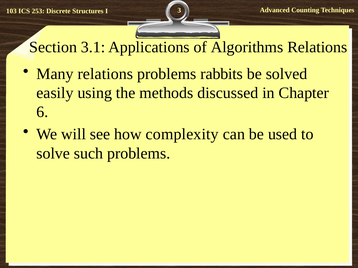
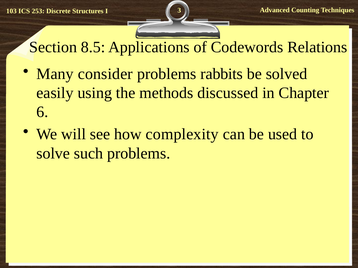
3.1: 3.1 -> 8.5
Algorithms: Algorithms -> Codewords
Many relations: relations -> consider
